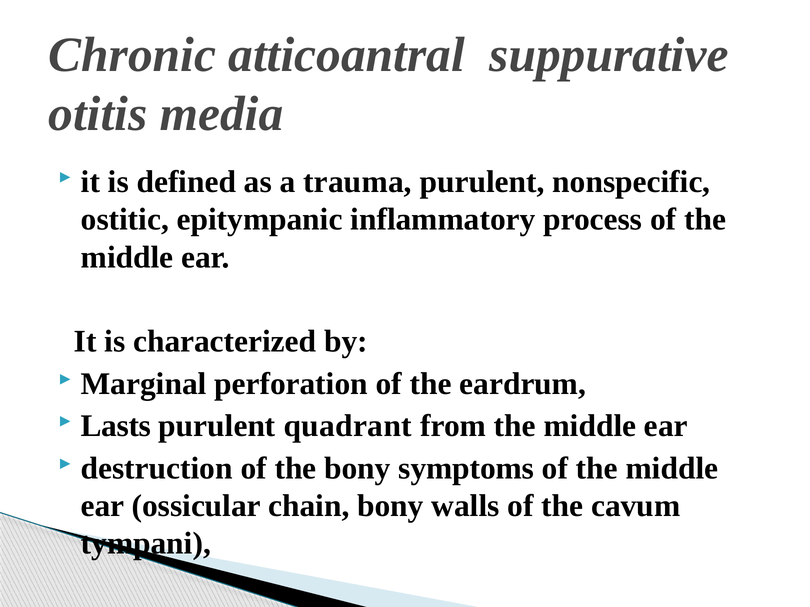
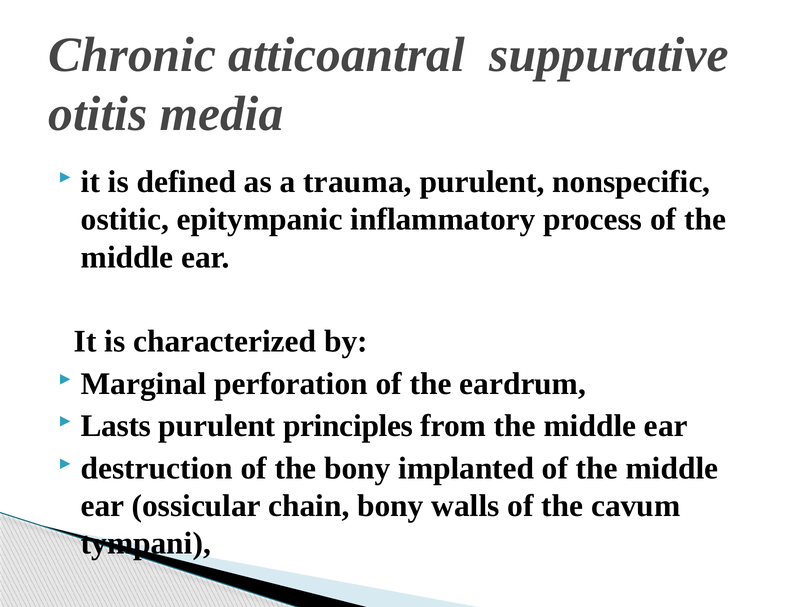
quadrant: quadrant -> principles
symptoms: symptoms -> implanted
